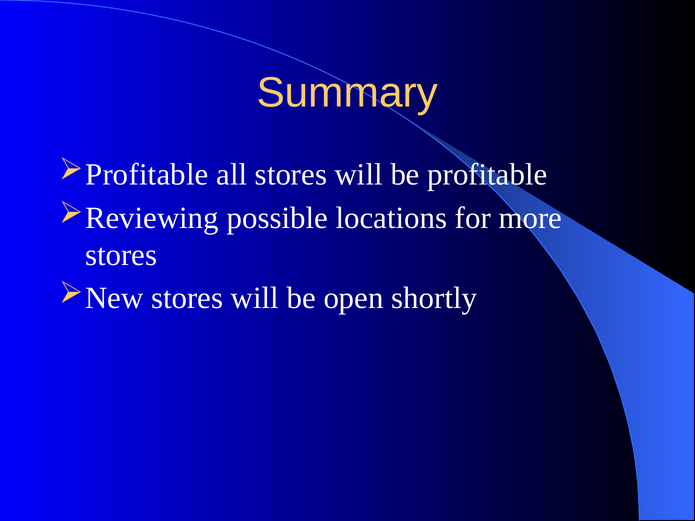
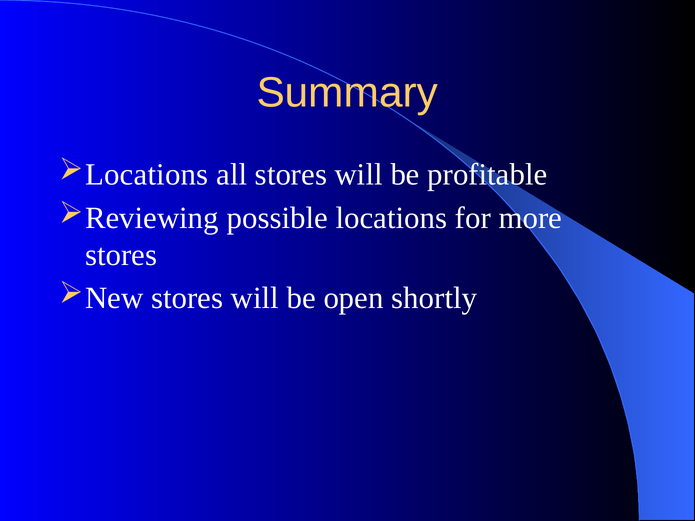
Profitable at (147, 175): Profitable -> Locations
